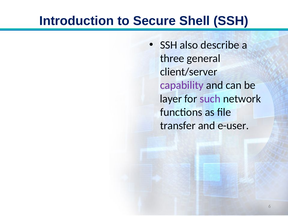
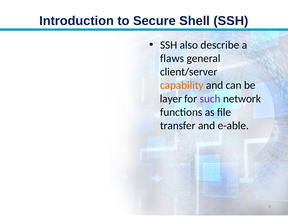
three: three -> flaws
capability colour: purple -> orange
e-user: e-user -> e-able
